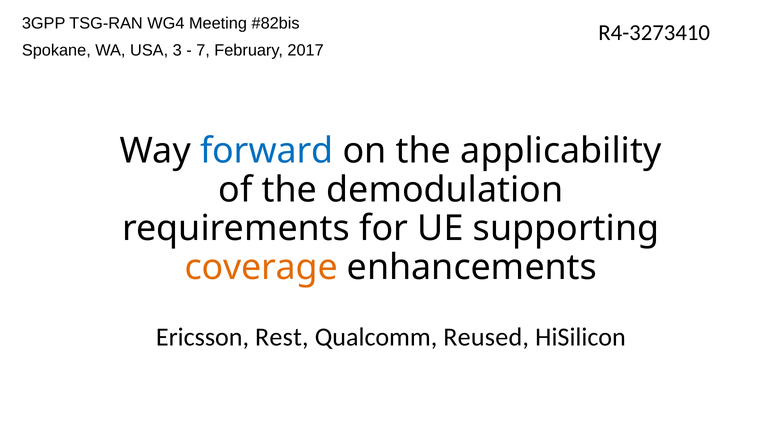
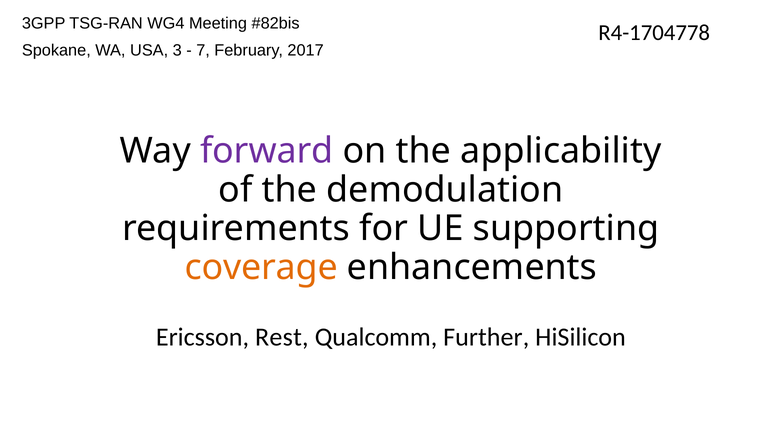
R4-3273410: R4-3273410 -> R4-1704778
forward colour: blue -> purple
Reused: Reused -> Further
